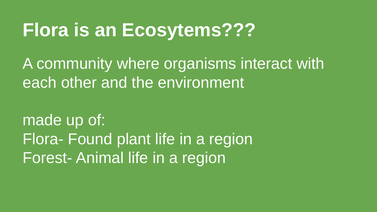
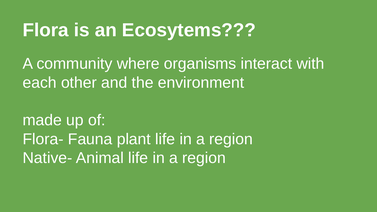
Found: Found -> Fauna
Forest-: Forest- -> Native-
